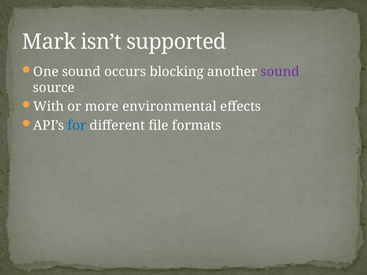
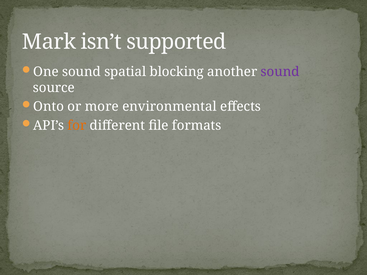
occurs: occurs -> spatial
With: With -> Onto
for colour: blue -> orange
